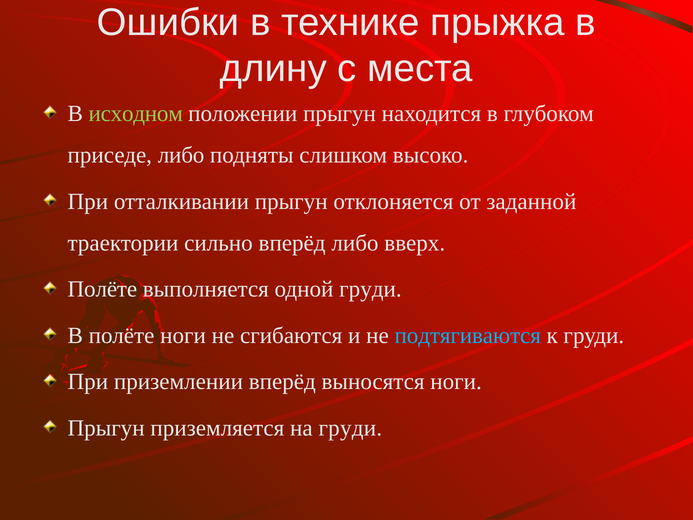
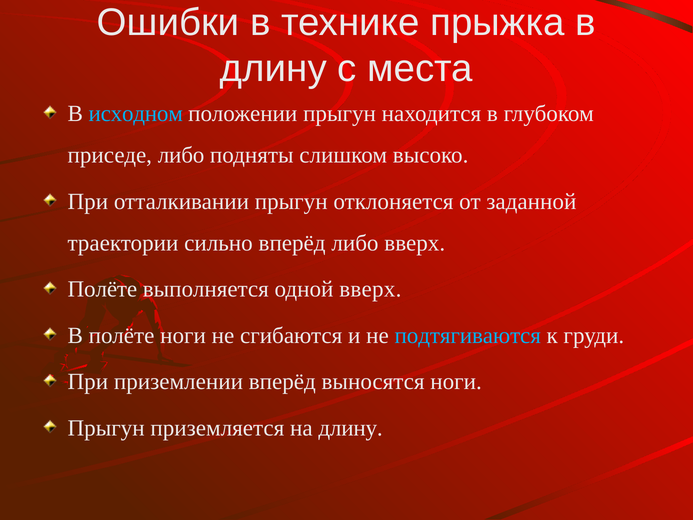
исходном colour: light green -> light blue
одной груди: груди -> вверх
на груди: груди -> длину
